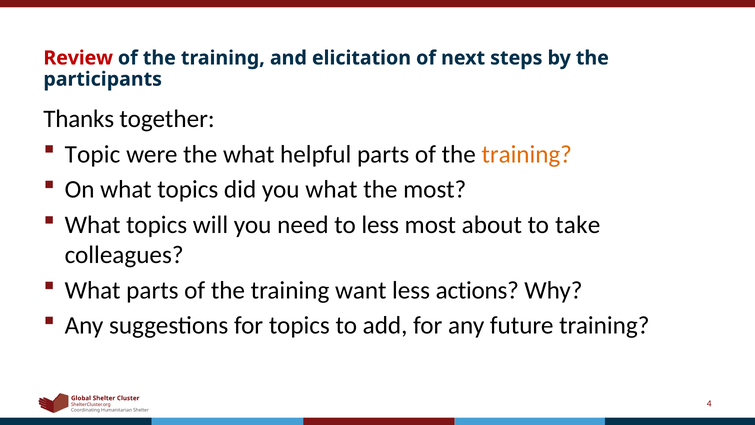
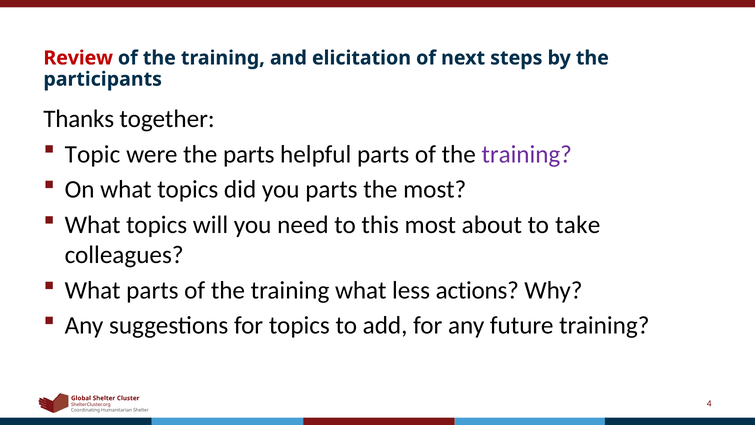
the what: what -> parts
training at (527, 154) colour: orange -> purple
you what: what -> parts
to less: less -> this
training want: want -> what
